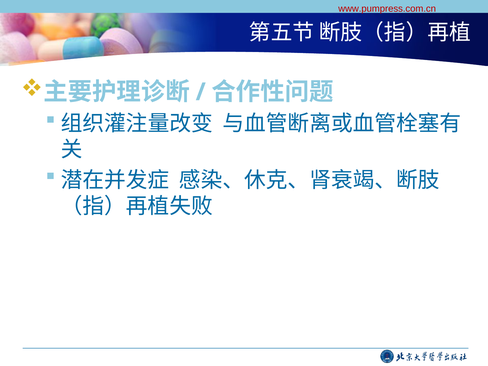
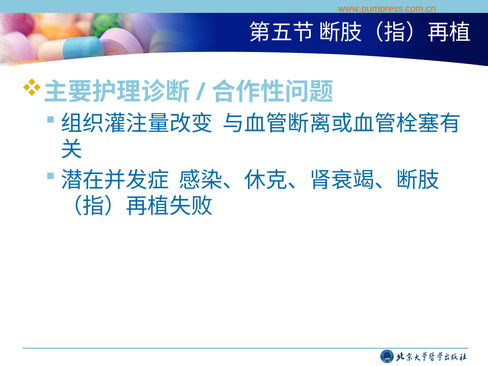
www.pumpress.com.cn colour: red -> orange
